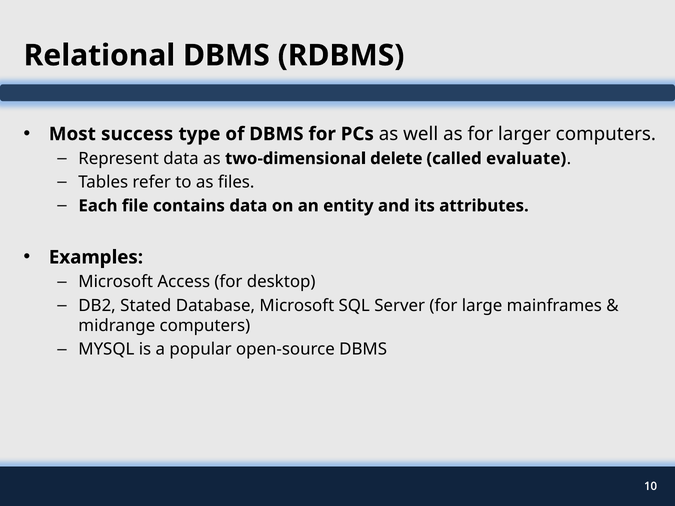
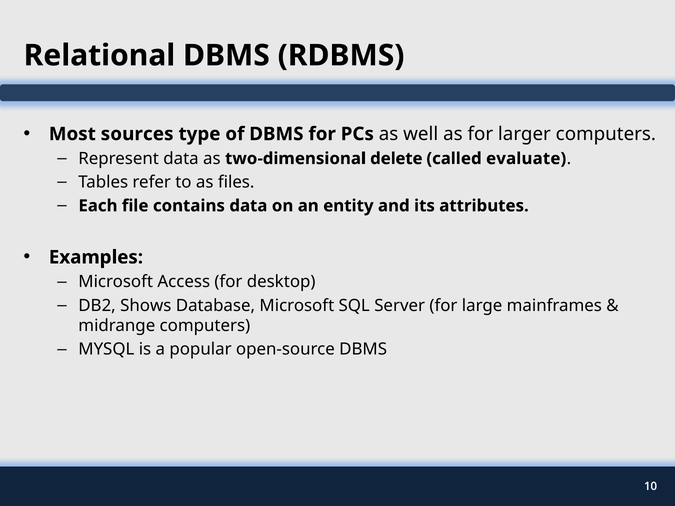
success: success -> sources
Stated: Stated -> Shows
